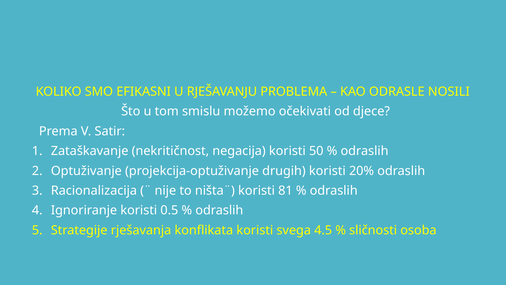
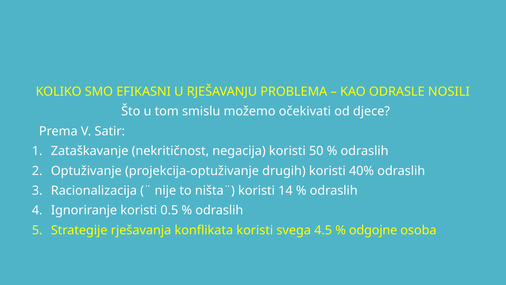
20%: 20% -> 40%
81: 81 -> 14
sličnosti: sličnosti -> odgojne
